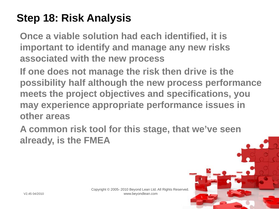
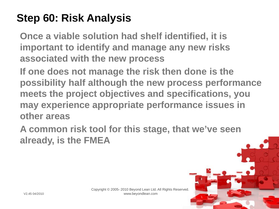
18: 18 -> 60
each: each -> shelf
drive: drive -> done
